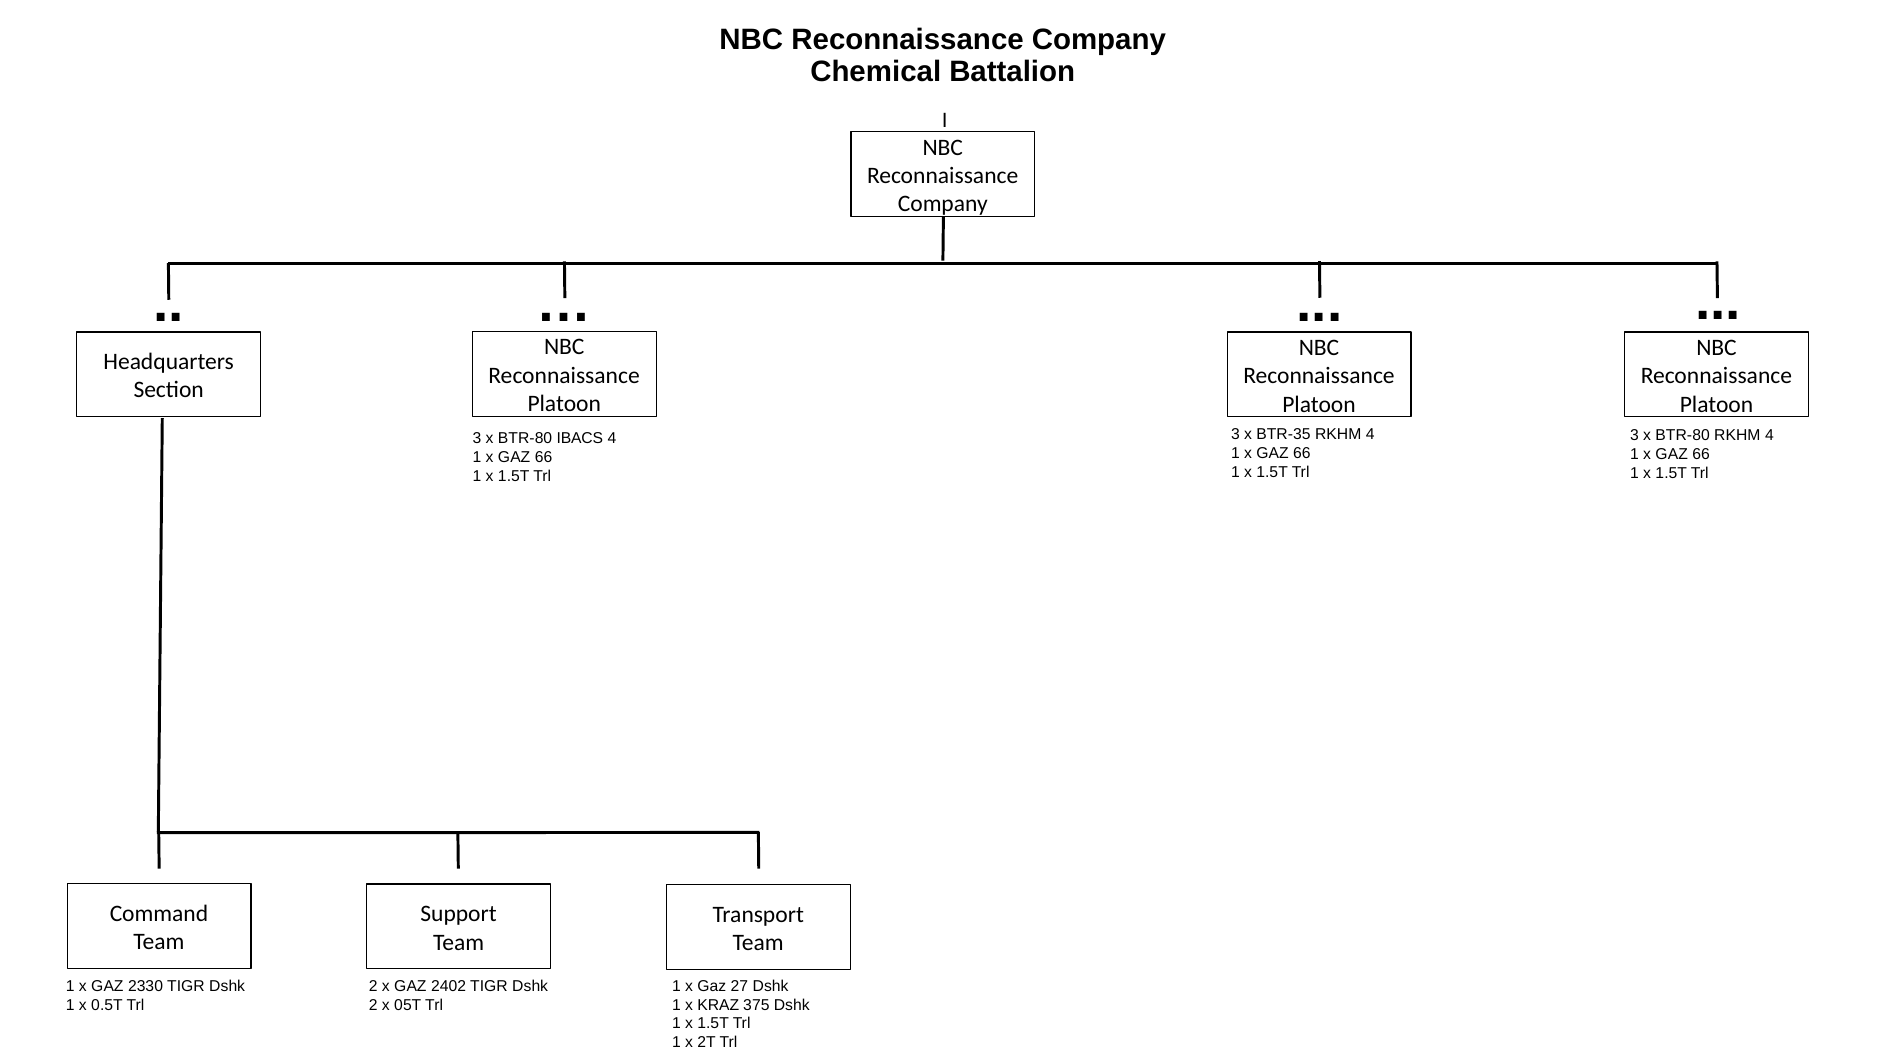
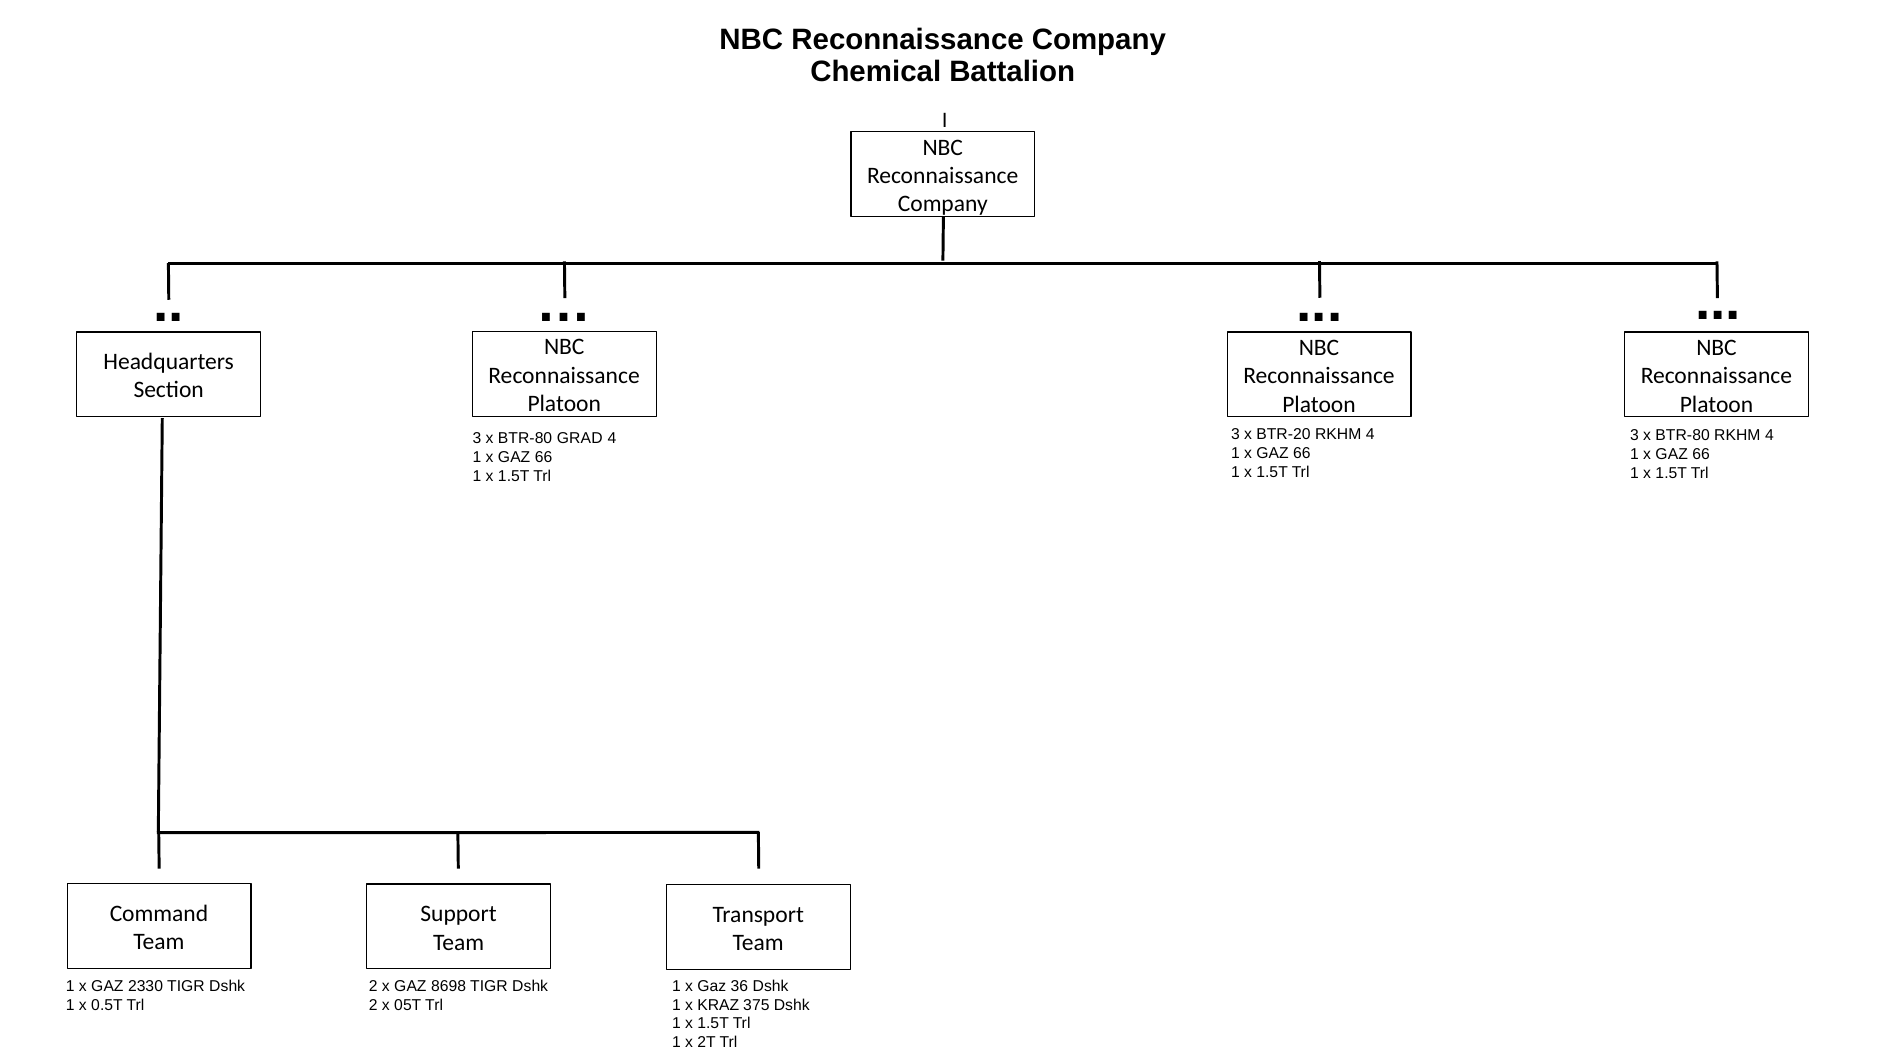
BTR-35: BTR-35 -> BTR-20
IBACS: IBACS -> GRAD
2402: 2402 -> 8698
27: 27 -> 36
